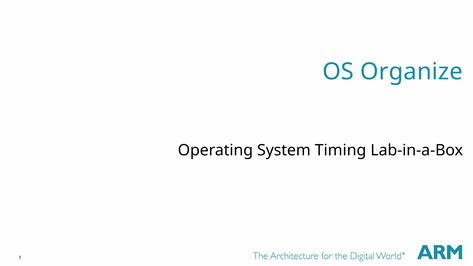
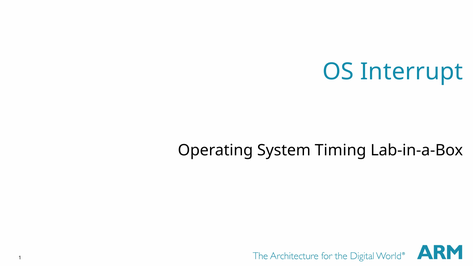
Organize: Organize -> Interrupt
